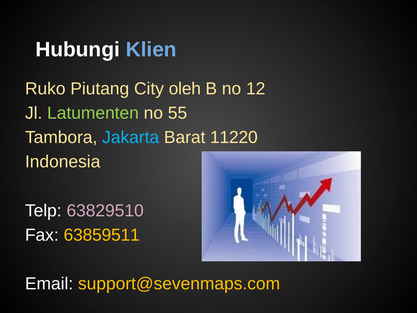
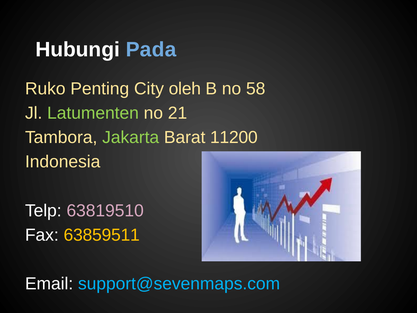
Klien: Klien -> Pada
Piutang: Piutang -> Penting
12: 12 -> 58
55: 55 -> 21
Jakarta colour: light blue -> light green
11220: 11220 -> 11200
63829510: 63829510 -> 63819510
support@sevenmaps.com colour: yellow -> light blue
